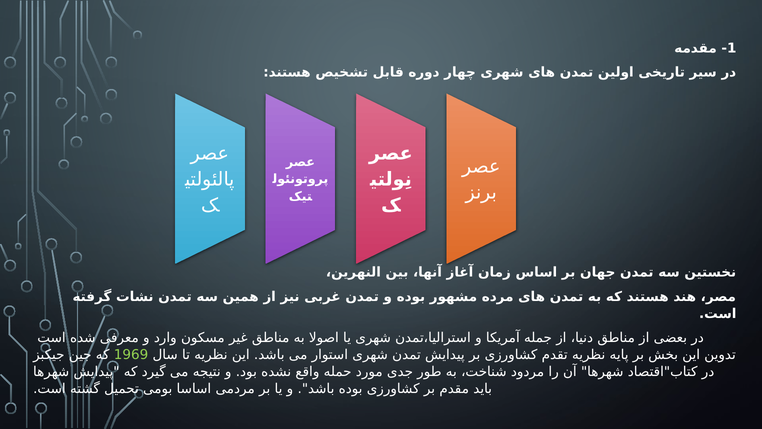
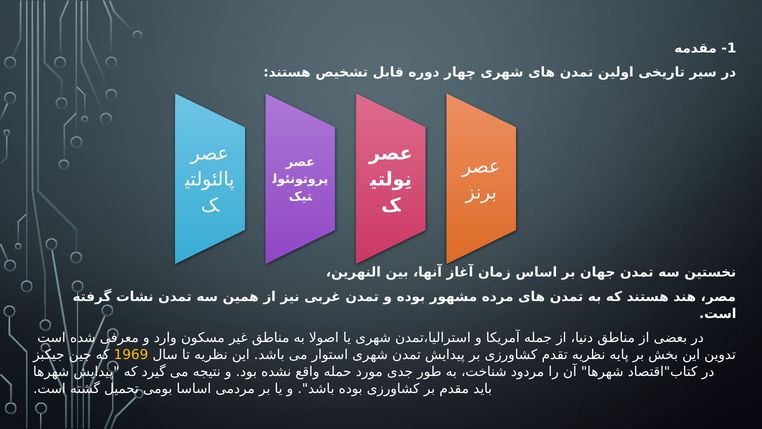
1969 colour: light green -> yellow
